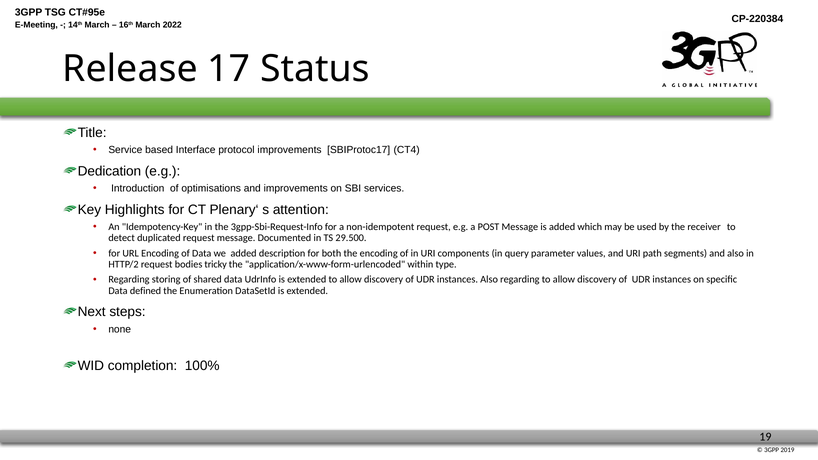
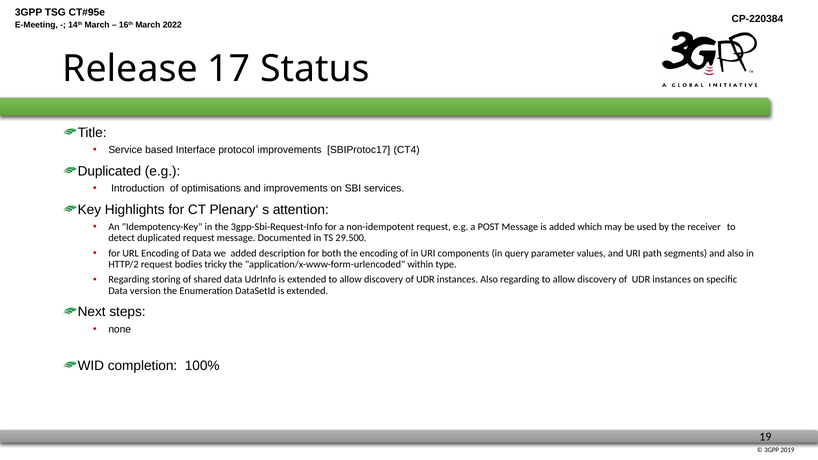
Dedication at (109, 171): Dedication -> Duplicated
defined: defined -> version
